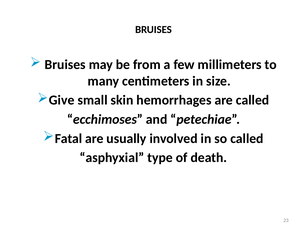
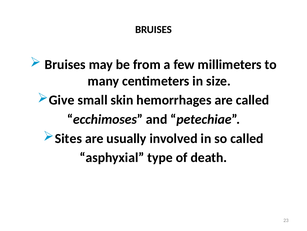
Fatal: Fatal -> Sites
